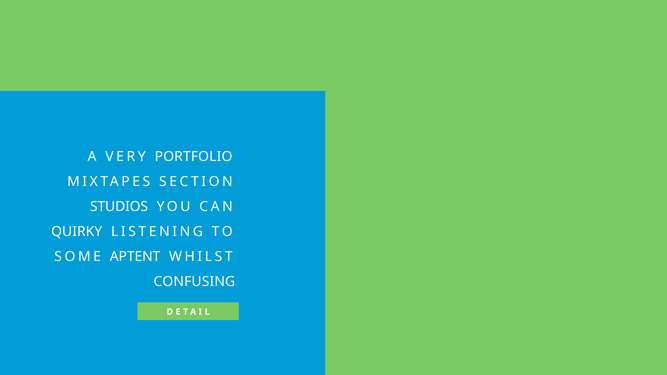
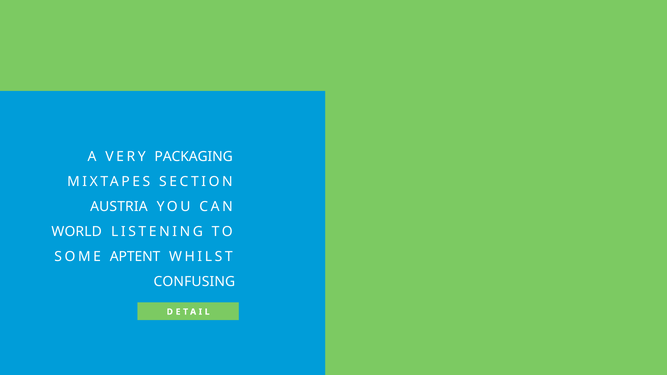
PORTFOLIO: PORTFOLIO -> PACKAGING
STUDIOS: STUDIOS -> AUSTRIA
QUIRKY: QUIRKY -> WORLD
